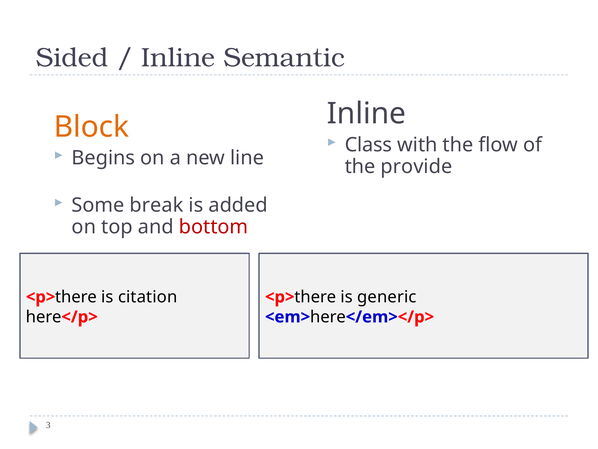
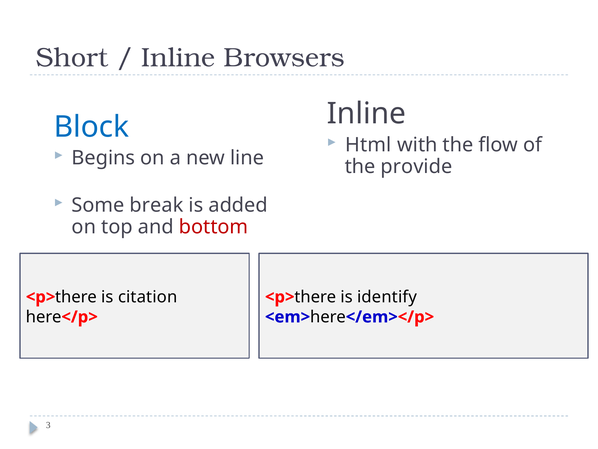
Sided: Sided -> Short
Semantic: Semantic -> Browsers
Block colour: orange -> blue
Class: Class -> Html
generic: generic -> identify
